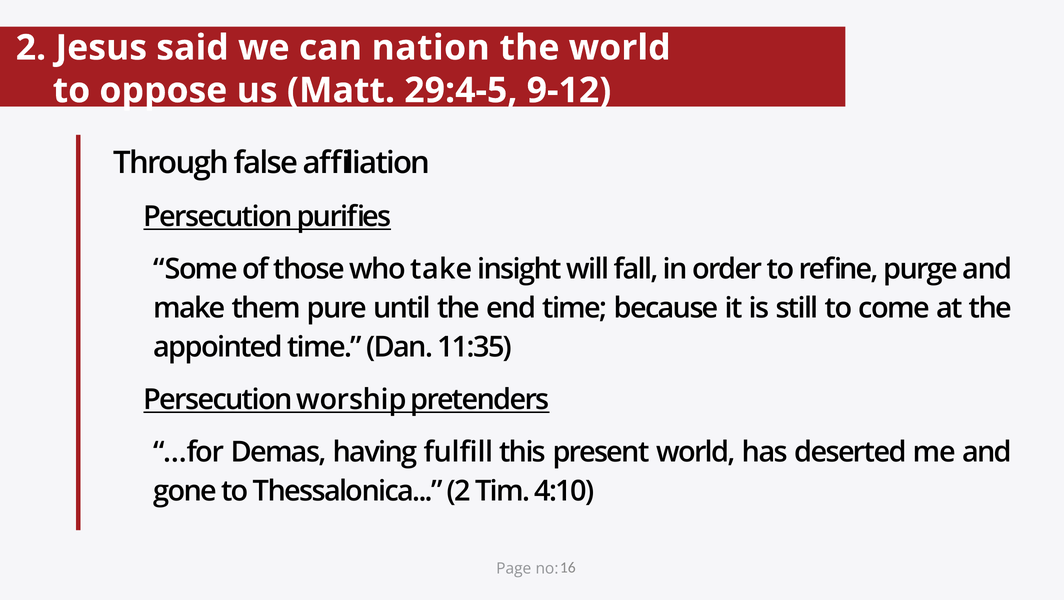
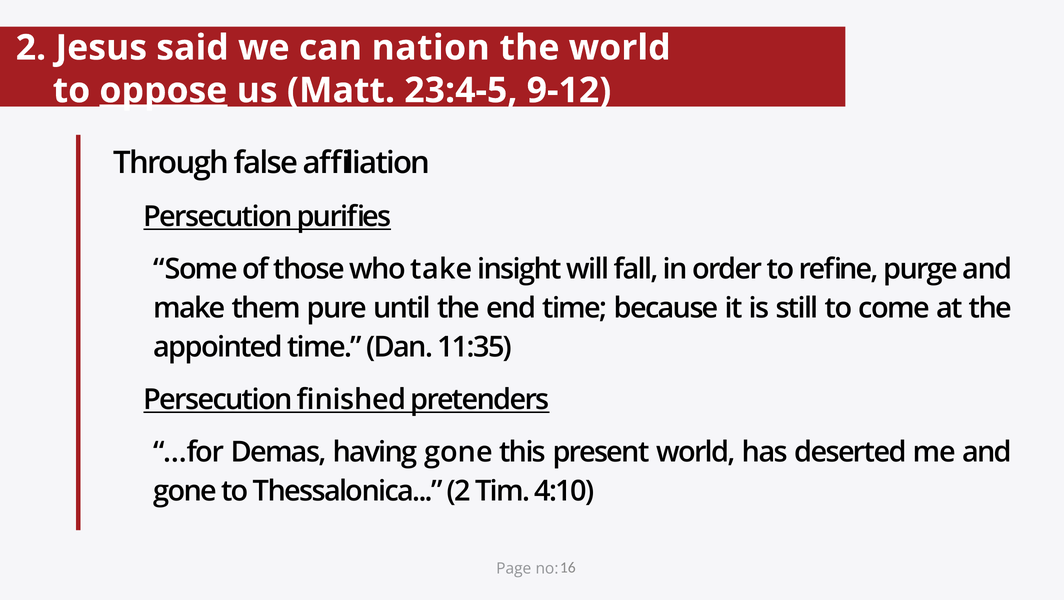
oppose underline: none -> present
29:4-5: 29:4-5 -> 23:4-5
worship: worship -> finished
having fulfill: fulfill -> gone
